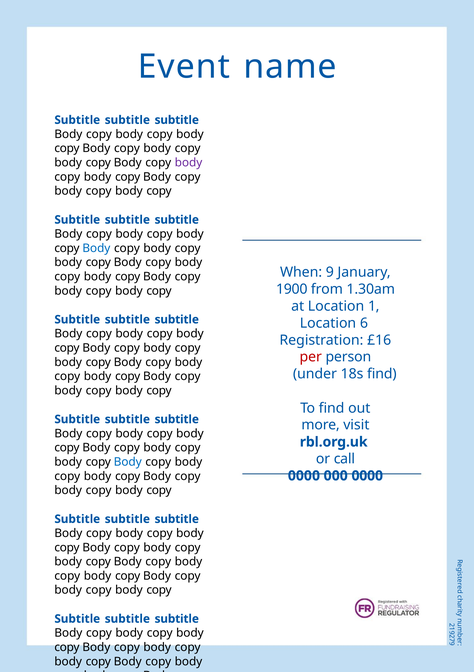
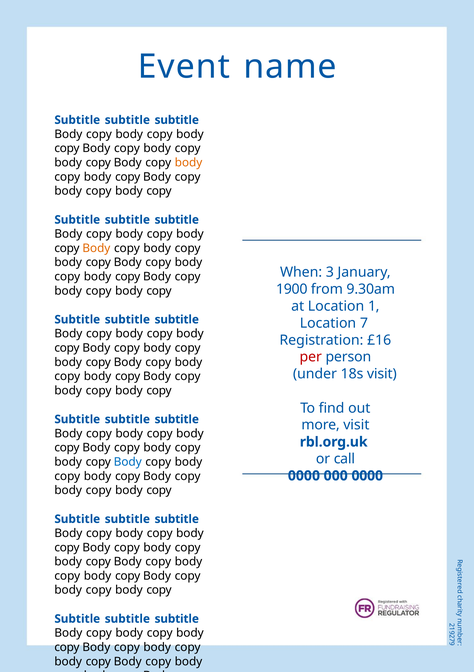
body at (189, 163) colour: purple -> orange
Body at (96, 248) colour: blue -> orange
When 9: 9 -> 3
1.30am: 1.30am -> 9.30am
Location 6: 6 -> 7
18s find: find -> visit
